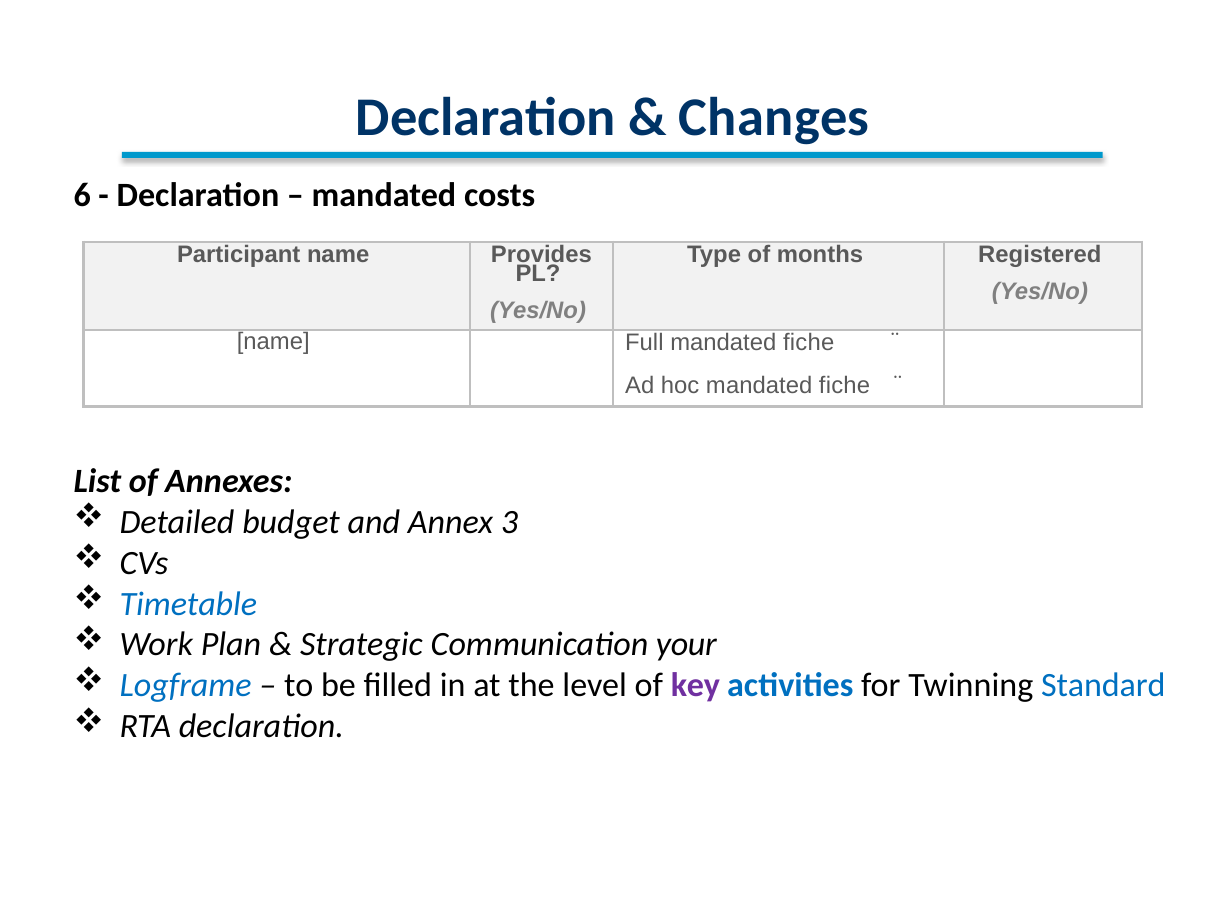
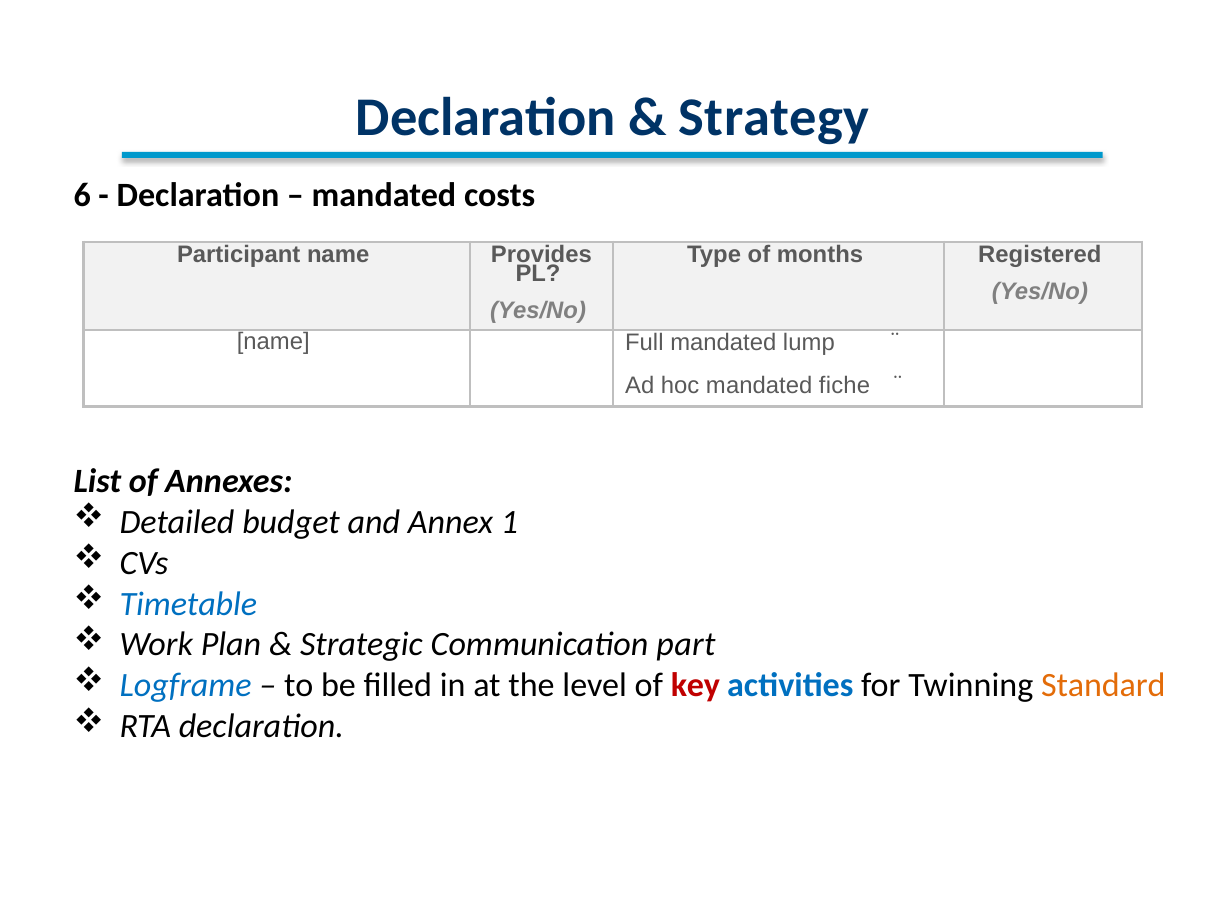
Changes: Changes -> Strategy
Full mandated fiche: fiche -> lump
3: 3 -> 1
your: your -> part
key colour: purple -> red
Standard colour: blue -> orange
